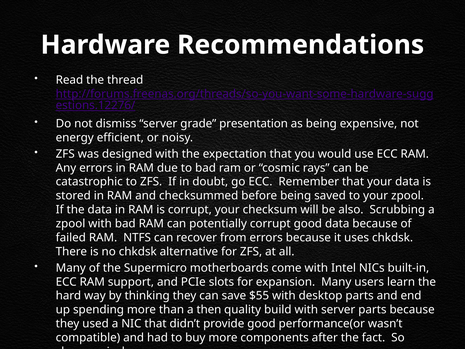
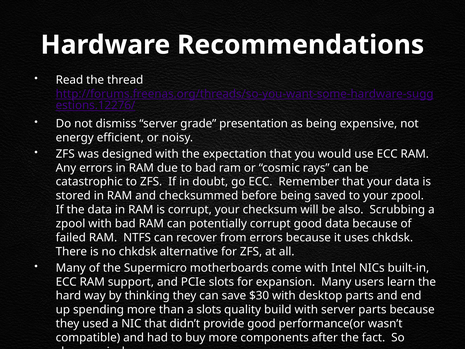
$55: $55 -> $30
a then: then -> slots
